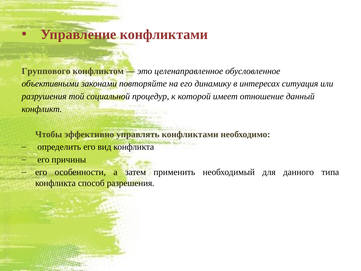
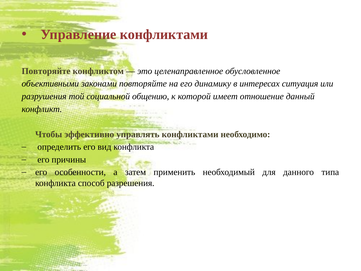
Группового at (46, 71): Группового -> Повторяйте
процедур: процедур -> общению
